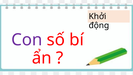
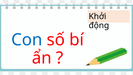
Con colour: purple -> blue
